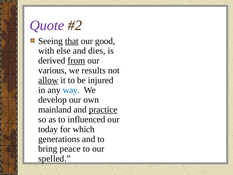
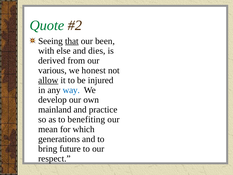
Quote colour: purple -> green
good: good -> been
from underline: present -> none
results: results -> honest
practice underline: present -> none
influenced: influenced -> benefiting
today: today -> mean
peace: peace -> future
spelled: spelled -> respect
